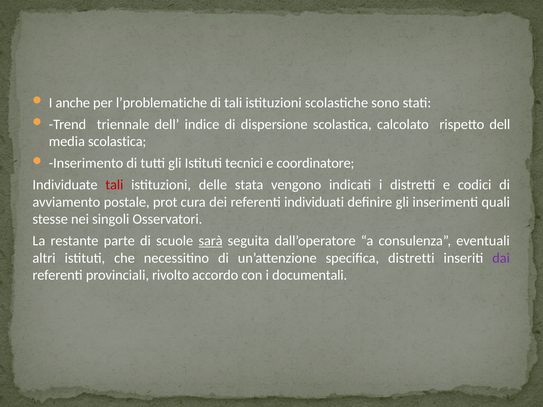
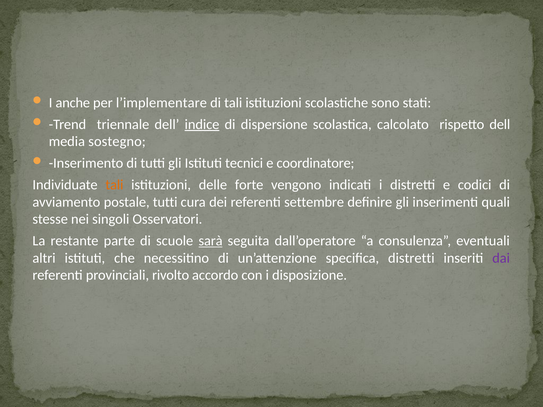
l’problematiche: l’problematiche -> l’implementare
indice underline: none -> present
media scolastica: scolastica -> sostegno
tali at (114, 185) colour: red -> orange
stata: stata -> forte
postale prot: prot -> tutti
individuati: individuati -> settembre
documentali: documentali -> disposizione
